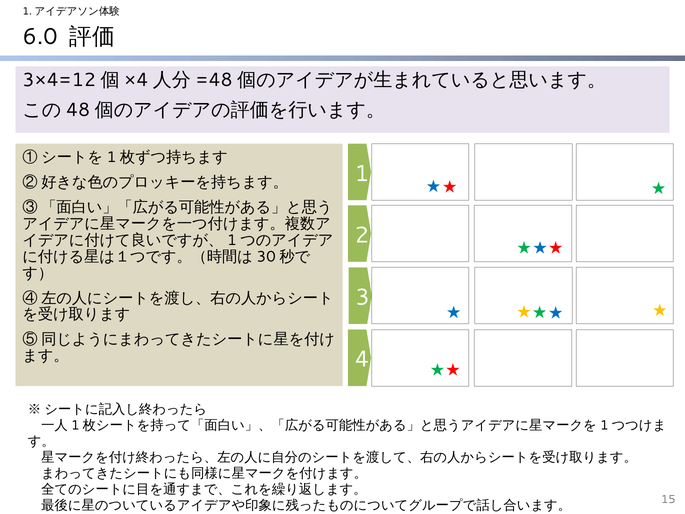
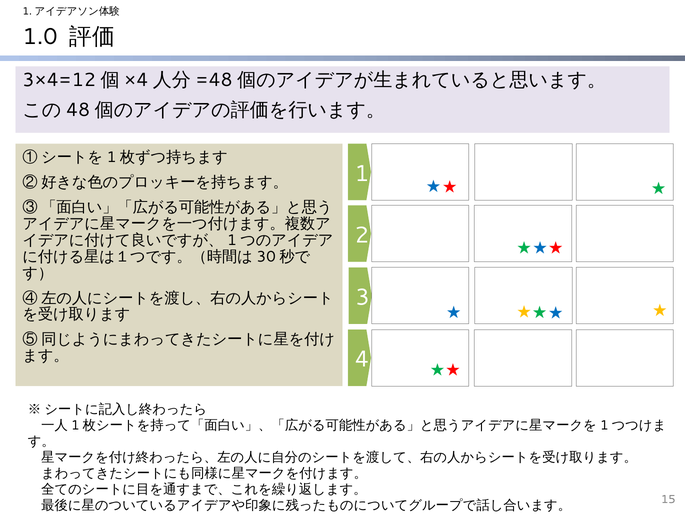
6.0: 6.0 -> 1.0
